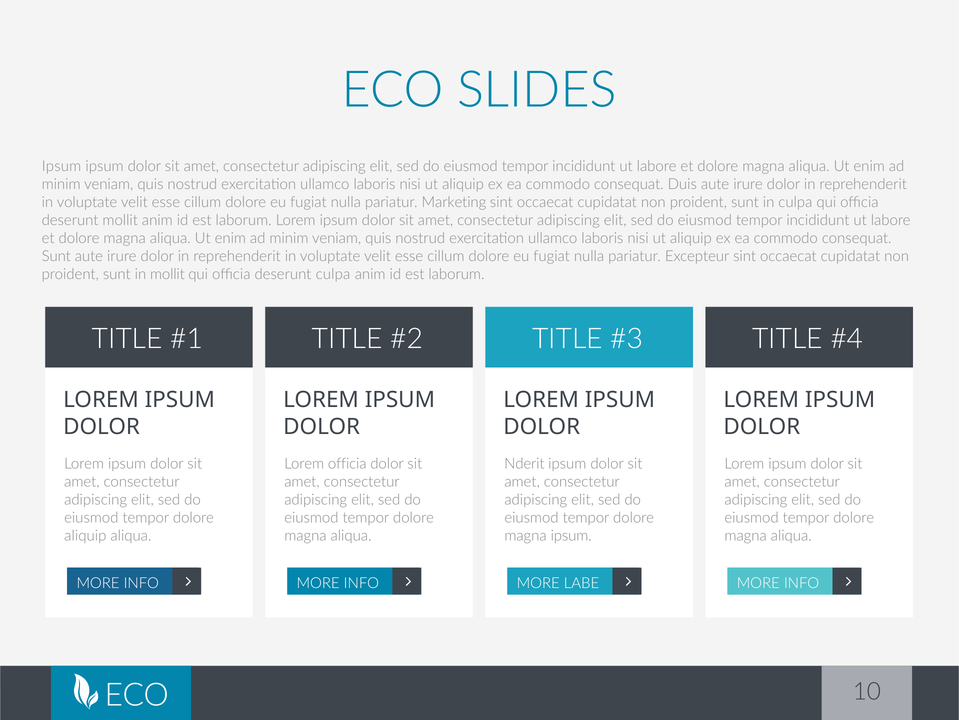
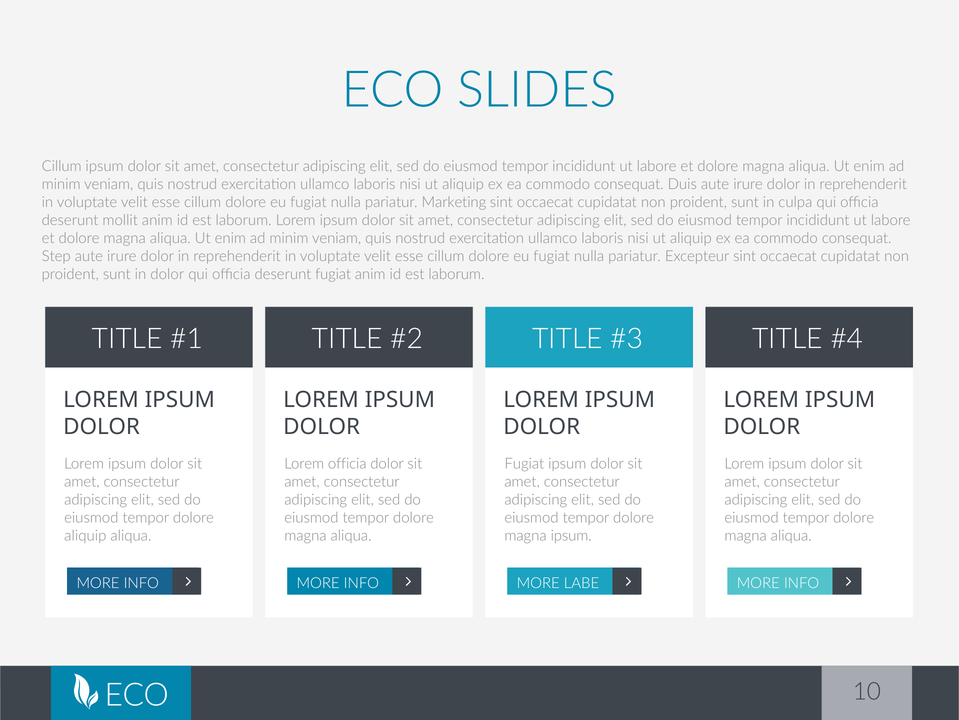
Ipsum at (62, 166): Ipsum -> Cillum
Sunt at (56, 256): Sunt -> Step
in mollit: mollit -> dolor
deserunt culpa: culpa -> fugiat
Nderit at (524, 464): Nderit -> Fugiat
